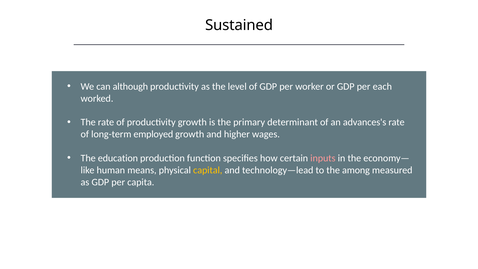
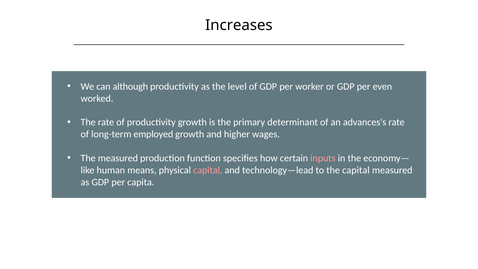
Sustained: Sustained -> Increases
each: each -> even
The education: education -> measured
capital at (208, 170) colour: yellow -> pink
the among: among -> capital
